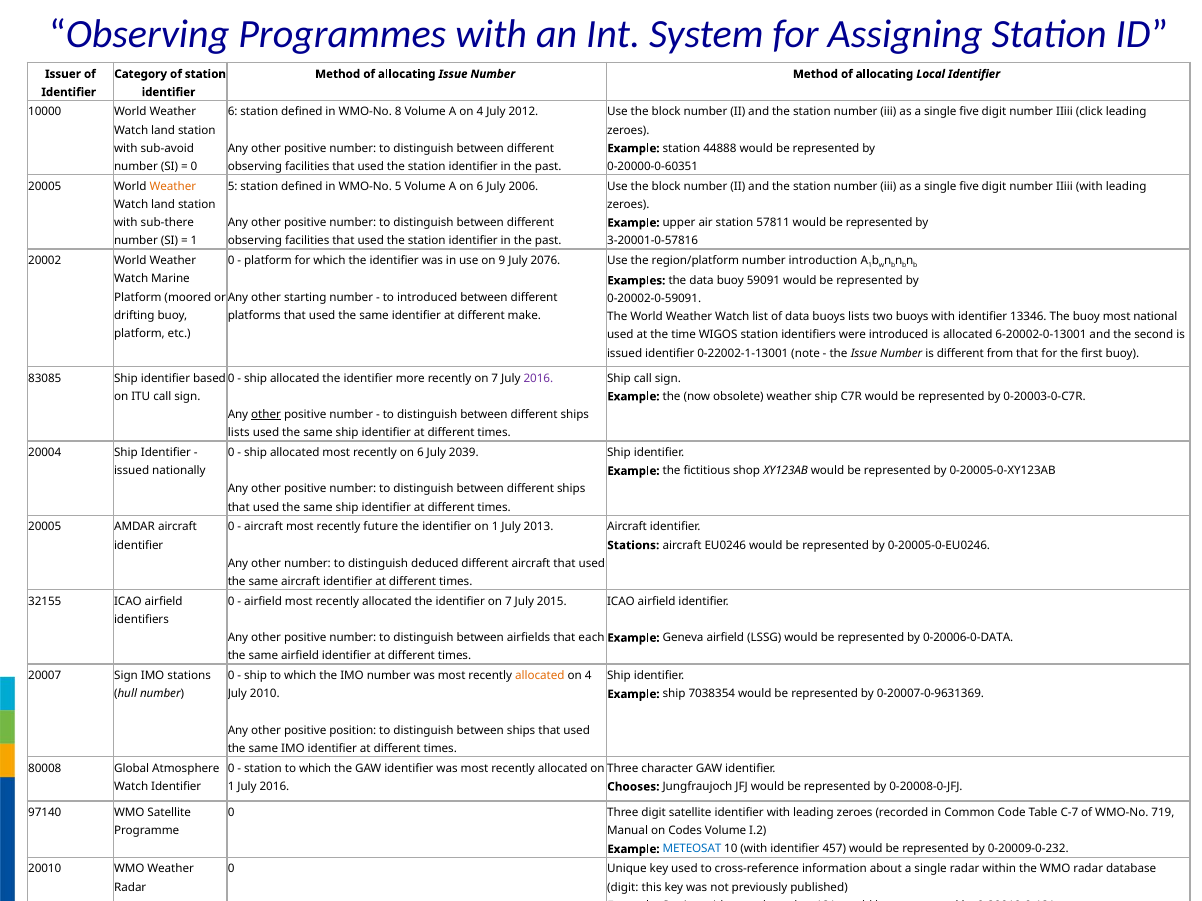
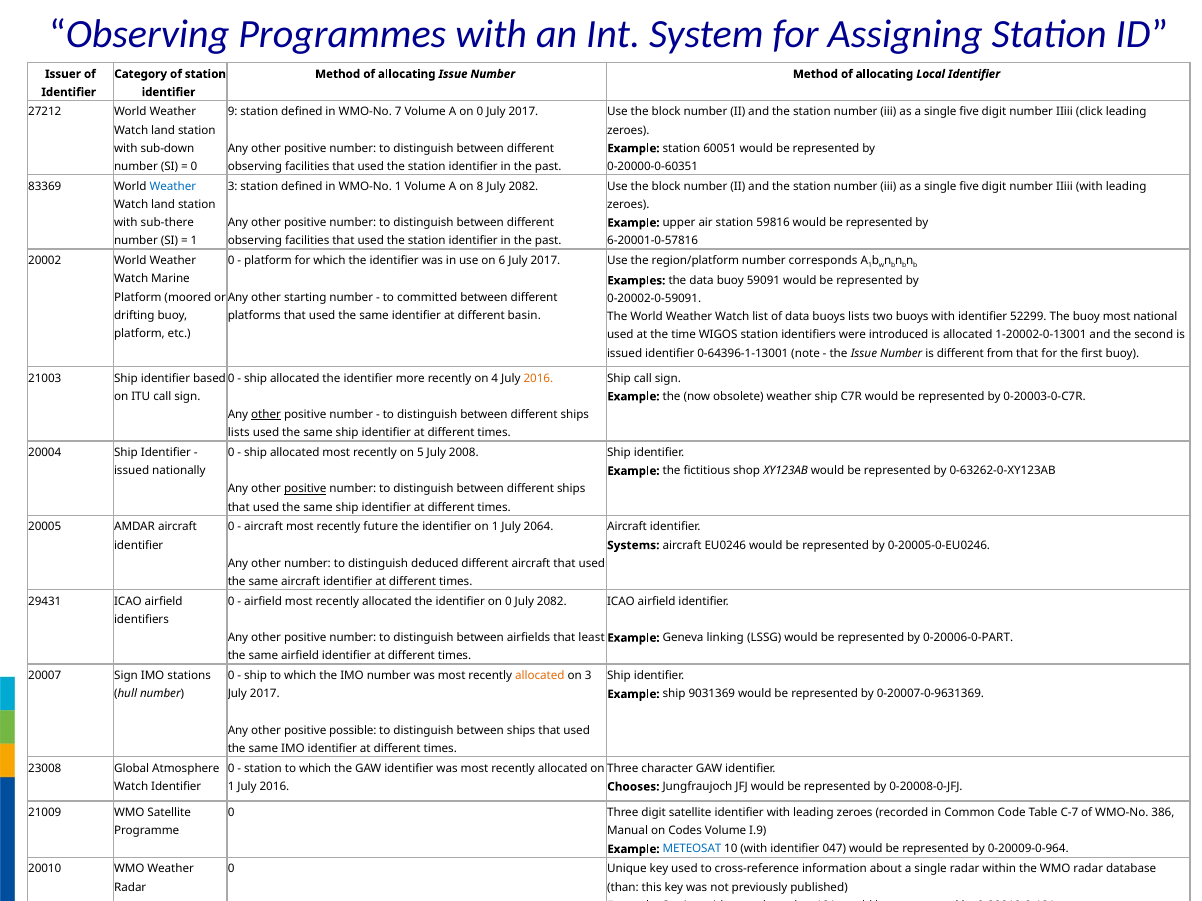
10000: 10000 -> 27212
6 at (233, 112): 6 -> 9
8: 8 -> 7
A on 4: 4 -> 0
2012 at (523, 112): 2012 -> 2017
sub-avoid: sub-avoid -> sub-down
44888: 44888 -> 60051
20005 at (45, 187): 20005 -> 83369
Weather at (173, 187) colour: orange -> blue
5 at (233, 187): 5 -> 3
WMO-No 5: 5 -> 1
A on 6: 6 -> 8
2006 at (523, 187): 2006 -> 2082
57811: 57811 -> 59816
3-20001-0-57816: 3-20001-0-57816 -> 6-20001-0-57816
9: 9 -> 6
2076 at (545, 261): 2076 -> 2017
introduction: introduction -> corresponds
to introduced: introduced -> committed
make: make -> basin
13346: 13346 -> 52299
6-20002-0-13001: 6-20002-0-13001 -> 1-20002-0-13001
0-22002-1-13001: 0-22002-1-13001 -> 0-64396-1-13001
83085: 83085 -> 21003
recently on 7: 7 -> 4
2016 at (538, 379) colour: purple -> orange
recently on 6: 6 -> 5
2039: 2039 -> 2008
0-20005-0-XY123AB: 0-20005-0-XY123AB -> 0-63262-0-XY123AB
positive at (305, 489) underline: none -> present
2013: 2013 -> 2064
Stations at (633, 546): Stations -> Systems
32155: 32155 -> 29431
identifier on 7: 7 -> 0
2015 at (552, 602): 2015 -> 2082
each: each -> least
Geneva airfield: airfield -> linking
0-20006-0-DATA: 0-20006-0-DATA -> 0-20006-0-PART
4 at (588, 676): 4 -> 3
2010 at (265, 694): 2010 -> 2017
7038354: 7038354 -> 9031369
position: position -> possible
80008: 80008 -> 23008
97140: 97140 -> 21009
719: 719 -> 386
I.2: I.2 -> I.9
457: 457 -> 047
0-20009-0-232: 0-20009-0-232 -> 0-20009-0-964
digit at (623, 888): digit -> than
